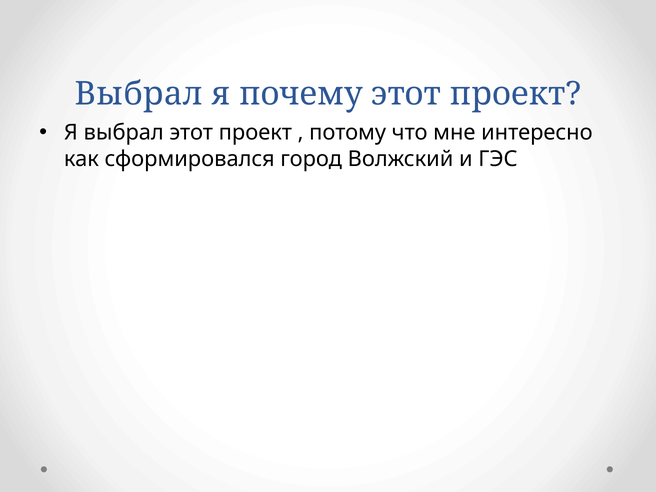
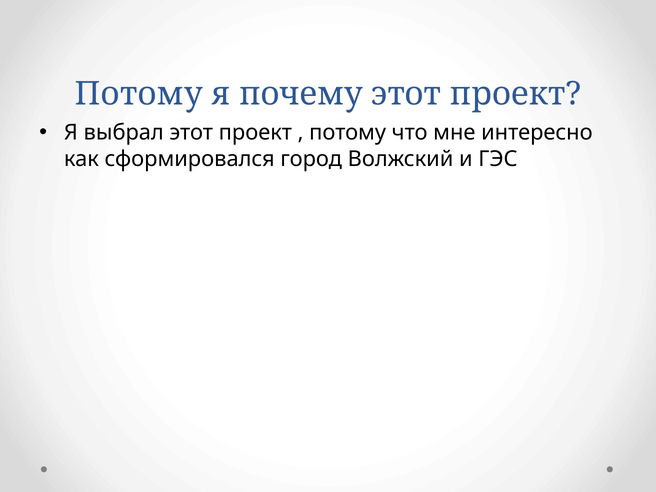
Выбрал at (139, 94): Выбрал -> Потому
